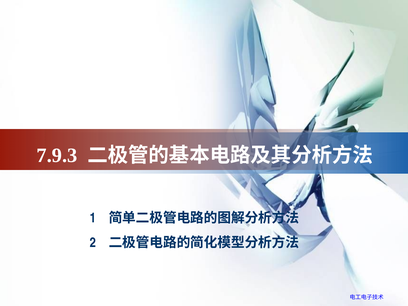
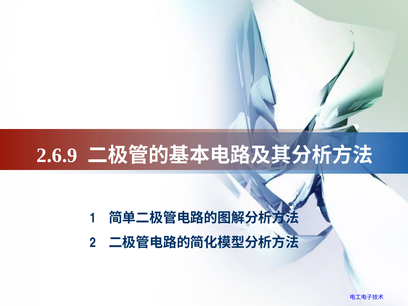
7.9.3: 7.9.3 -> 2.6.9
